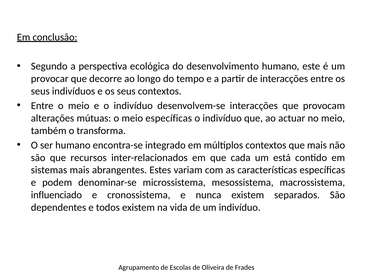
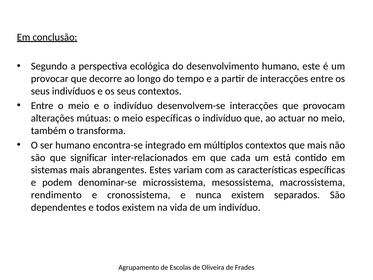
recursos: recursos -> significar
influenciado: influenciado -> rendimento
